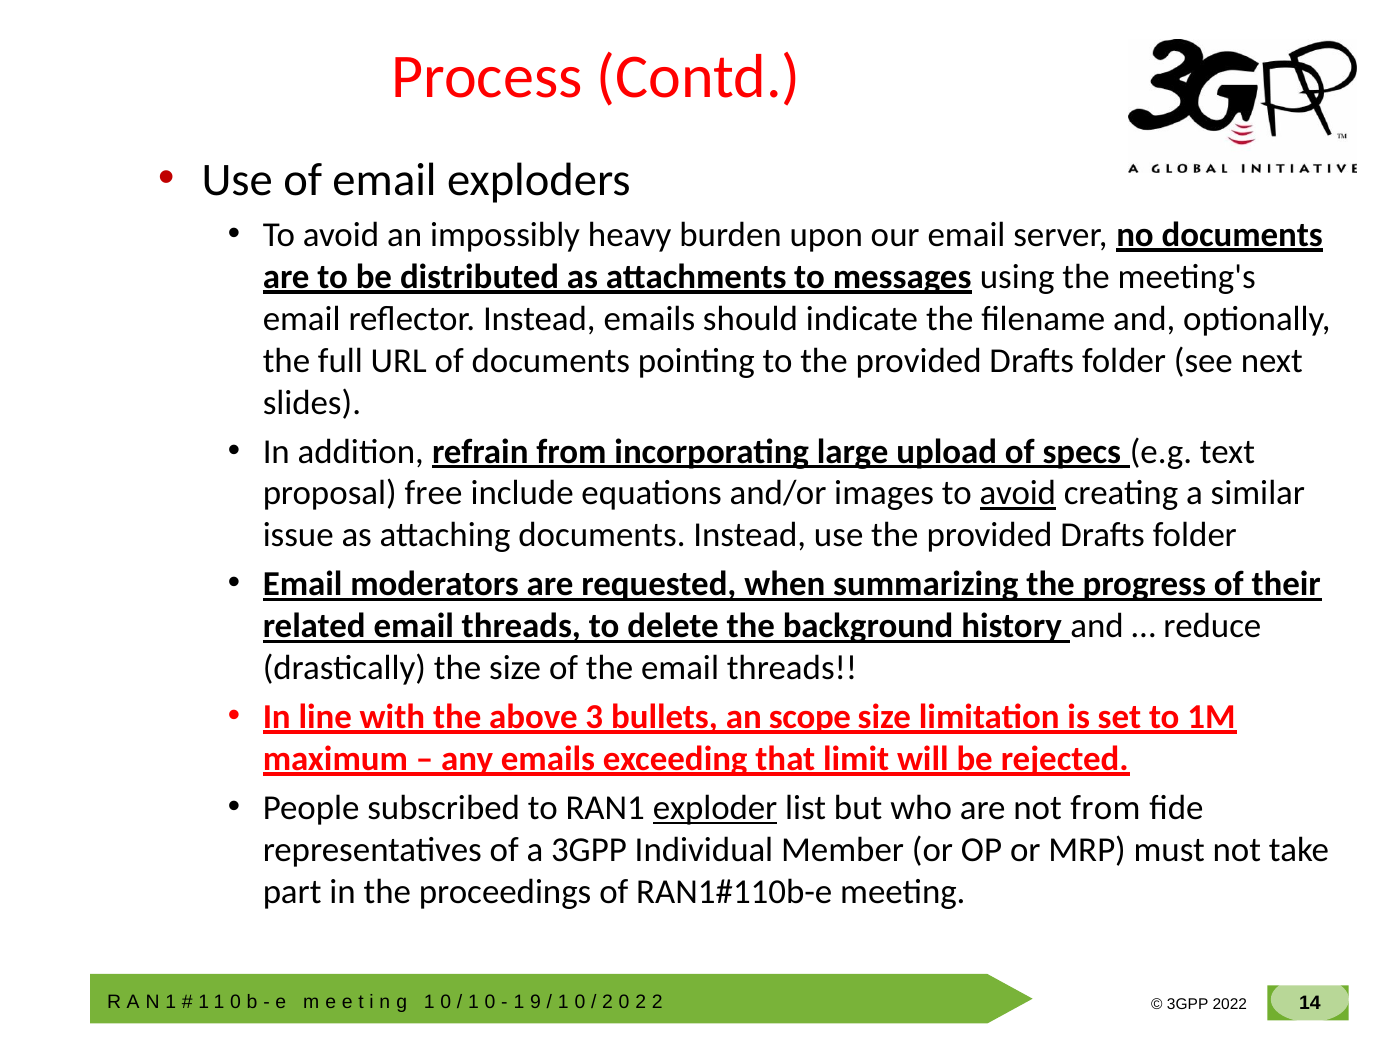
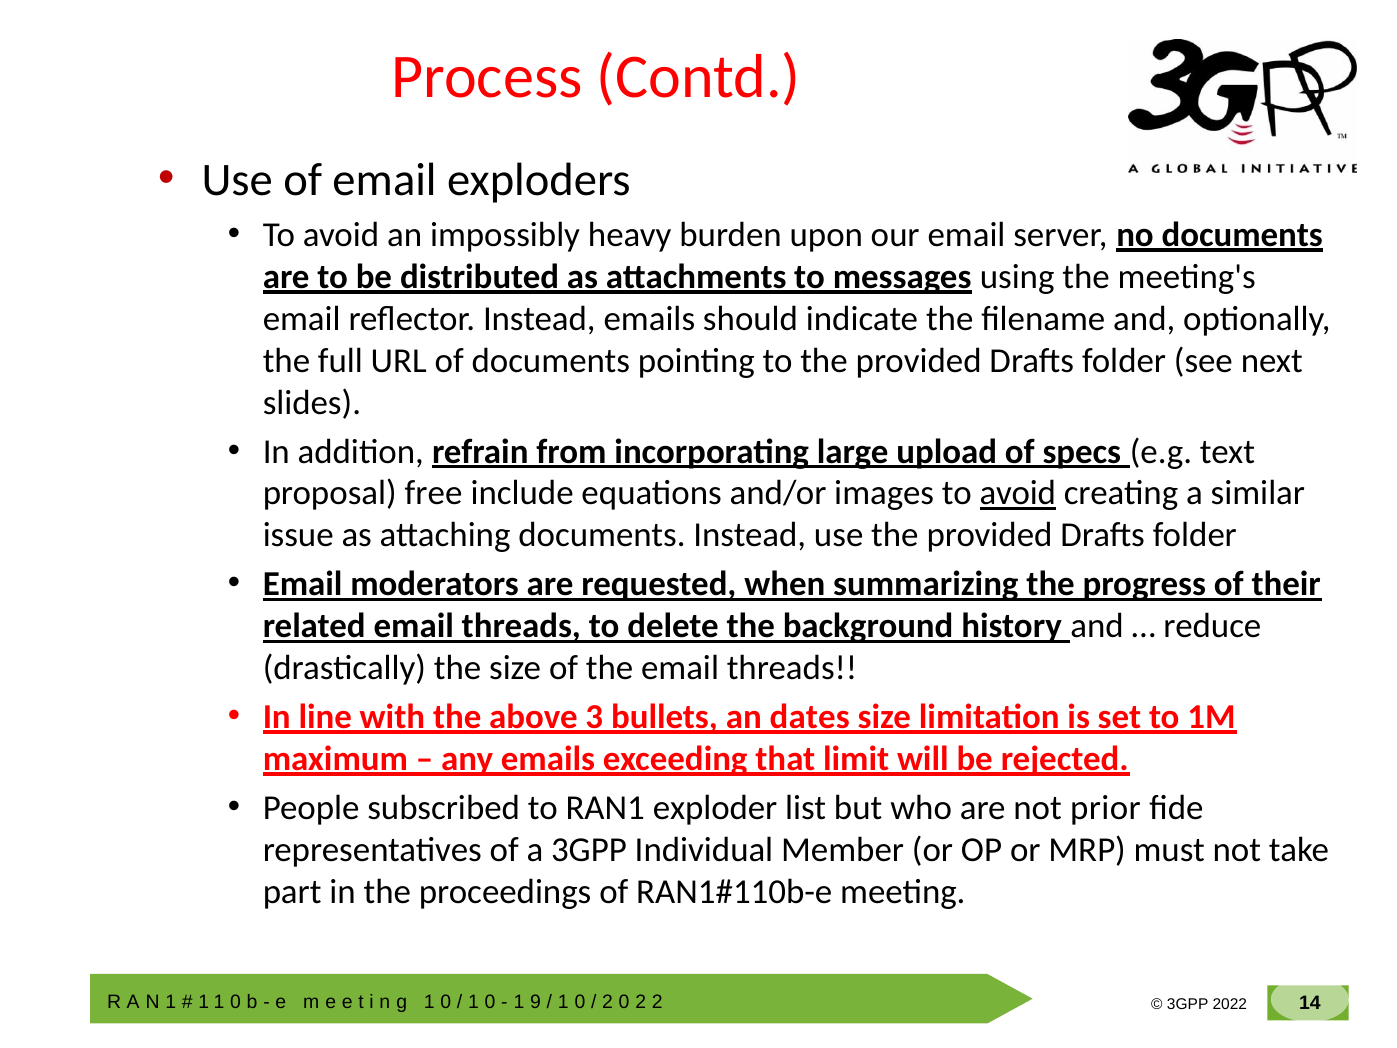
scope: scope -> dates
exploder underline: present -> none
not from: from -> prior
